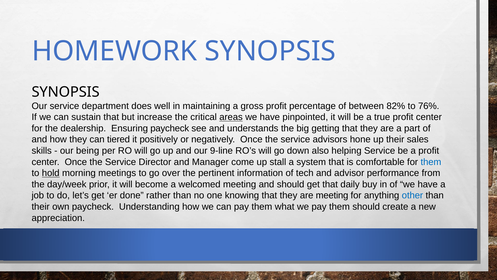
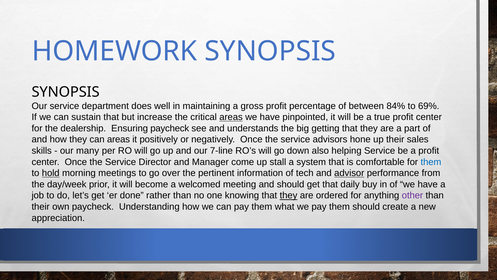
82%: 82% -> 84%
76%: 76% -> 69%
can tiered: tiered -> areas
being: being -> many
9-line: 9-line -> 7-line
advisor underline: none -> present
they at (289, 195) underline: none -> present
are meeting: meeting -> ordered
other colour: blue -> purple
